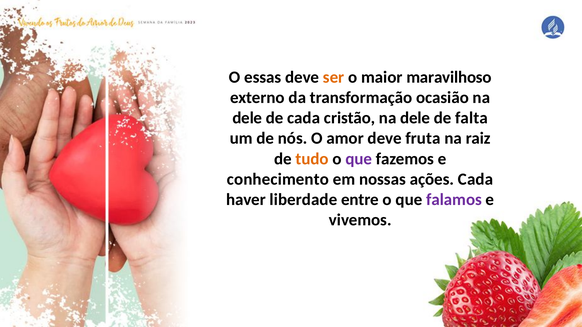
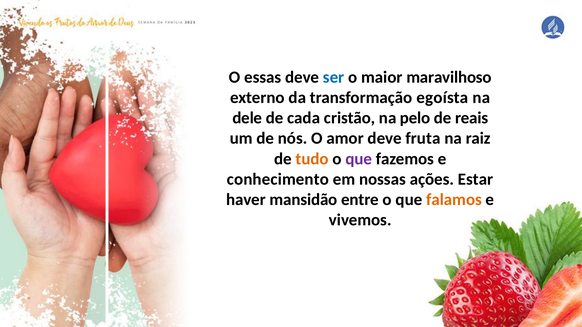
ser colour: orange -> blue
ocasião: ocasião -> egoísta
cristão na dele: dele -> pelo
falta: falta -> reais
ações Cada: Cada -> Estar
liberdade: liberdade -> mansidão
falamos colour: purple -> orange
